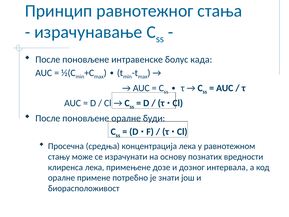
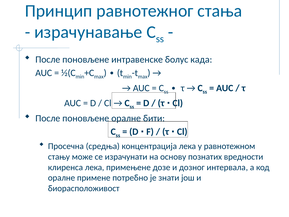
буди: буди -> бити
